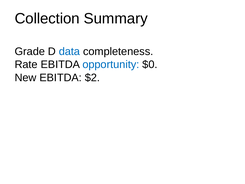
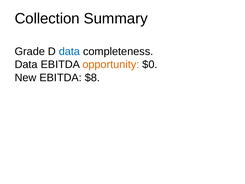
Rate at (26, 64): Rate -> Data
opportunity colour: blue -> orange
$2: $2 -> $8
